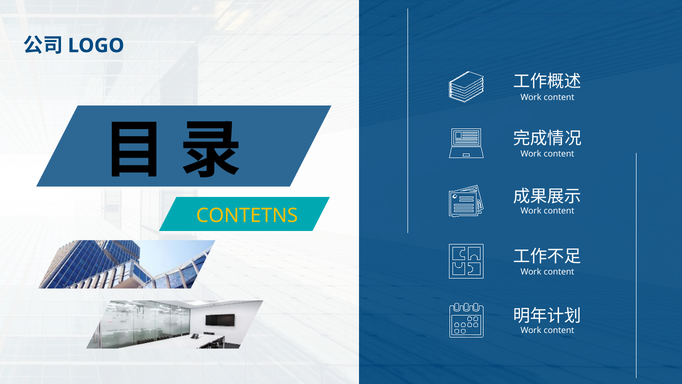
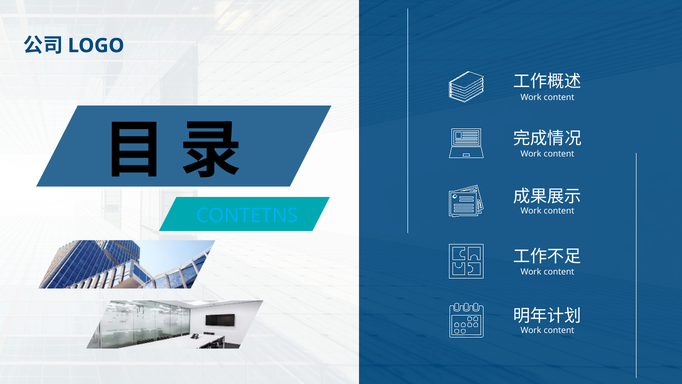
CONTETNS colour: yellow -> light blue
